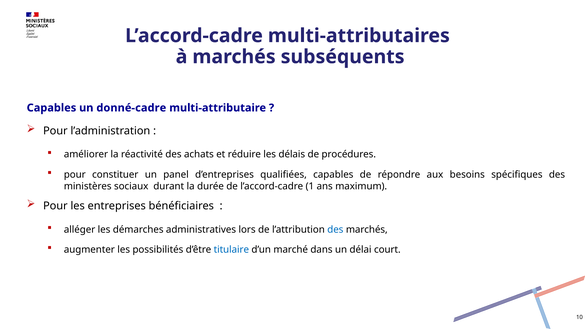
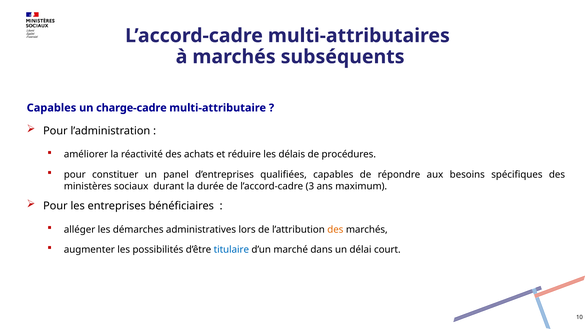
donné-cadre: donné-cadre -> charge-cadre
1: 1 -> 3
des at (335, 230) colour: blue -> orange
